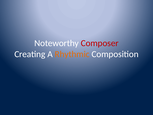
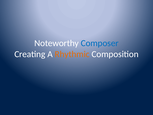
Composer colour: red -> blue
